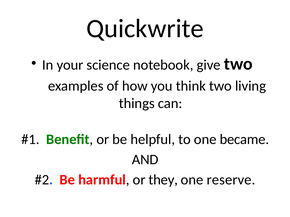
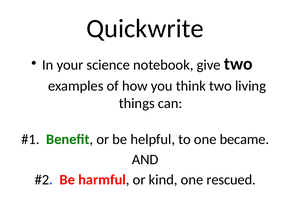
they: they -> kind
reserve: reserve -> rescued
